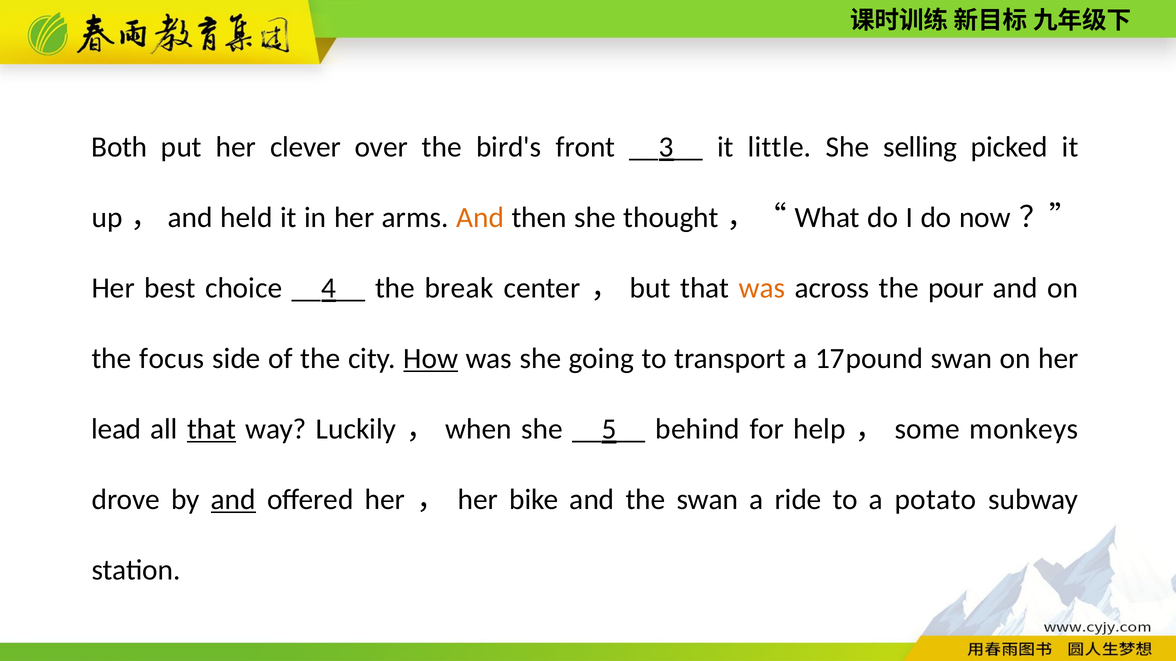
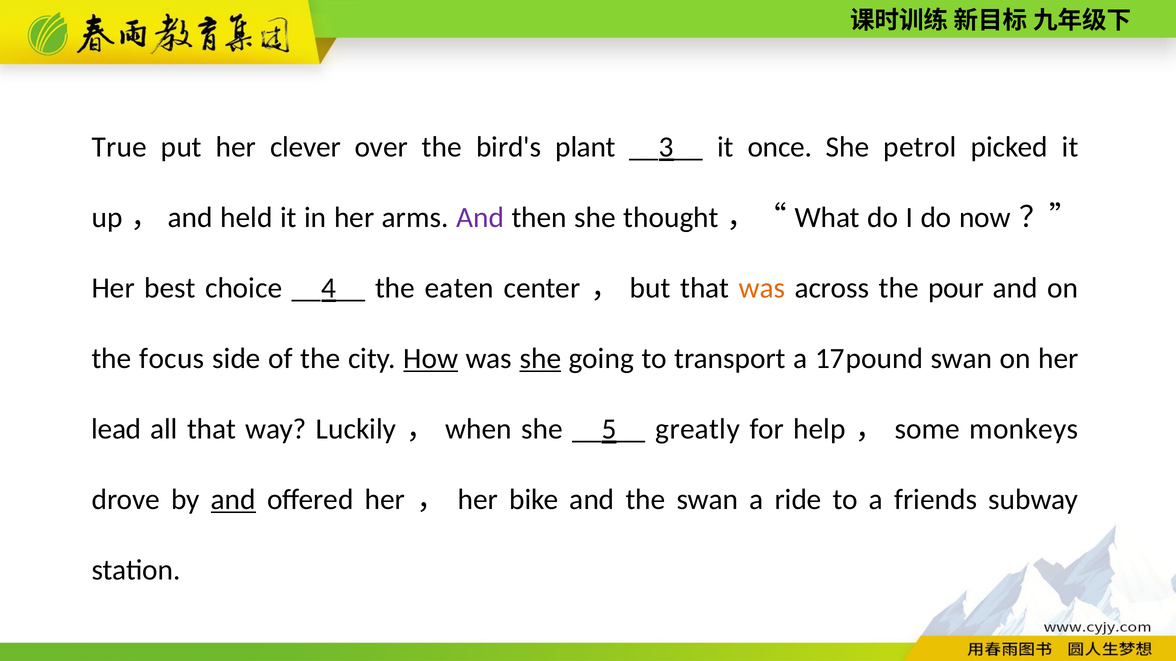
Both: Both -> True
front: front -> plant
little: little -> once
selling: selling -> petrol
And at (480, 218) colour: orange -> purple
break: break -> eaten
she at (540, 359) underline: none -> present
that at (212, 430) underline: present -> none
behind: behind -> greatly
potato: potato -> friends
